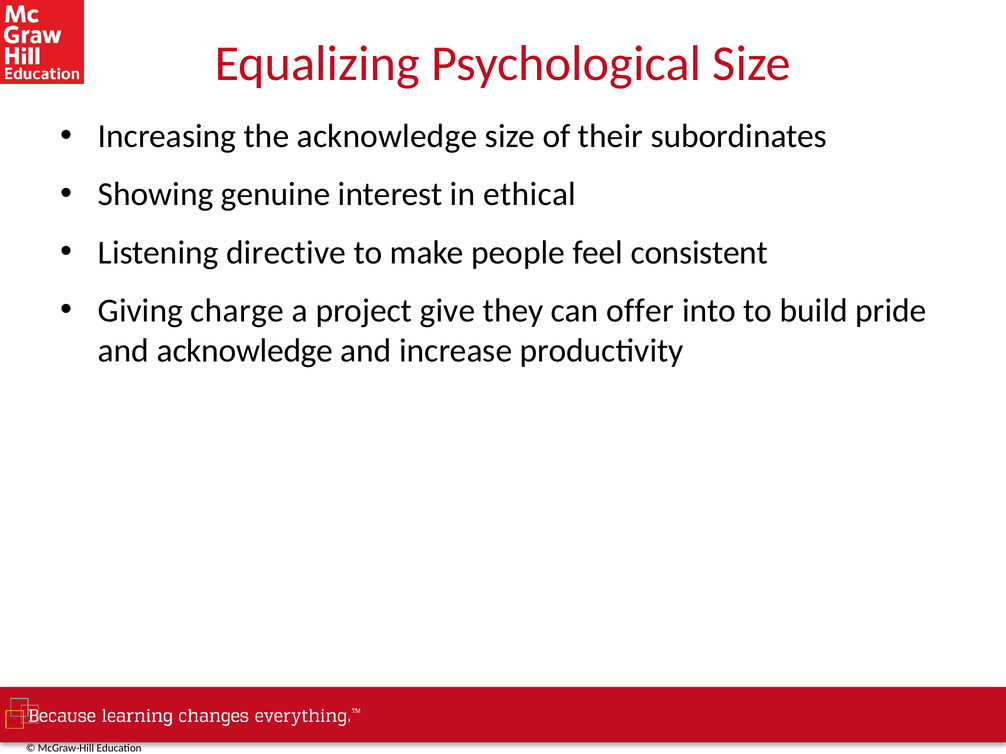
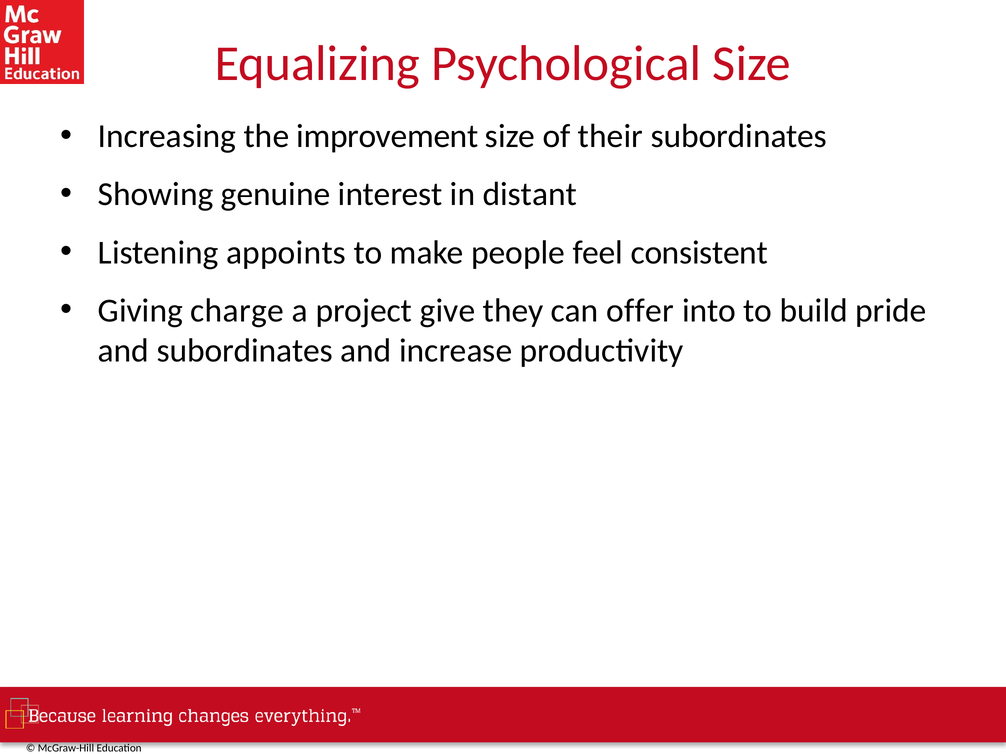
the acknowledge: acknowledge -> improvement
ethical: ethical -> distant
directive: directive -> appoints
and acknowledge: acknowledge -> subordinates
